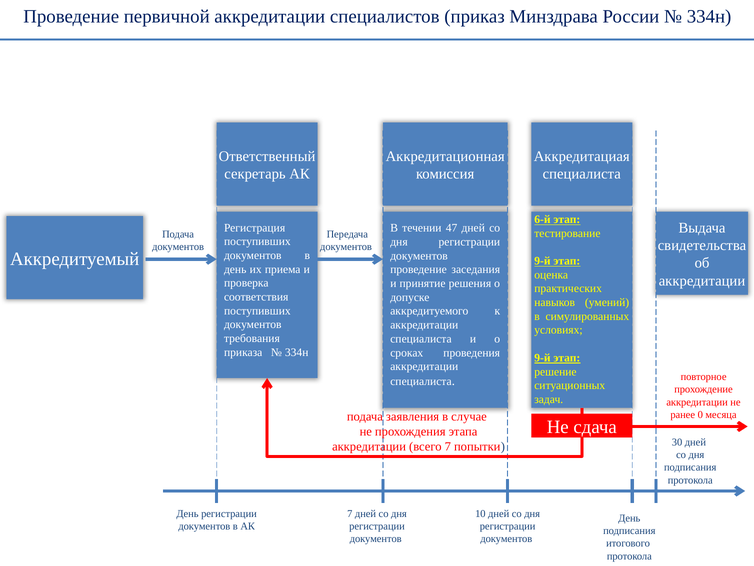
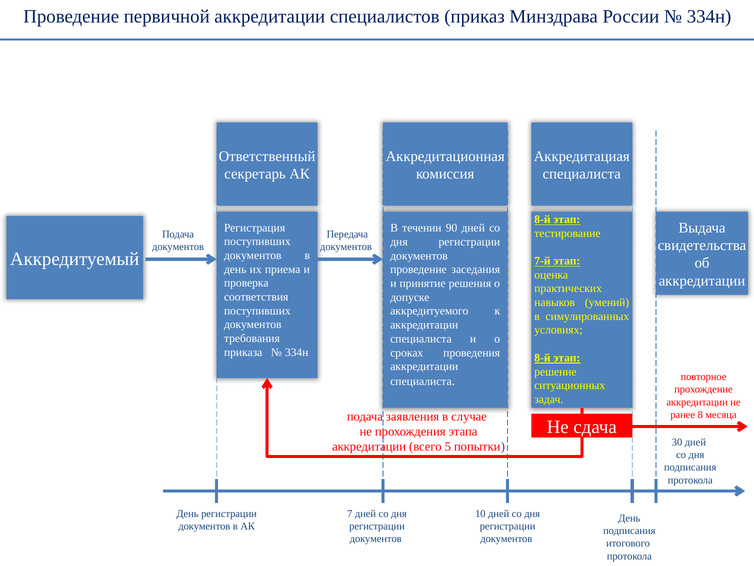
6-й at (542, 219): 6-й -> 8-й
47: 47 -> 90
9-й at (542, 261): 9-й -> 7-й
9-й at (542, 358): 9-й -> 8-й
0: 0 -> 8
всего 7: 7 -> 5
